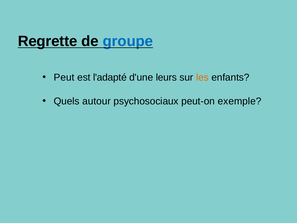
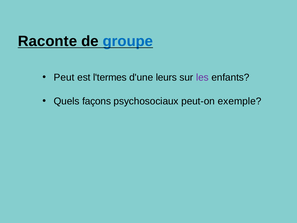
Regrette: Regrette -> Raconte
l'adapté: l'adapté -> l'termes
les colour: orange -> purple
autour: autour -> façons
